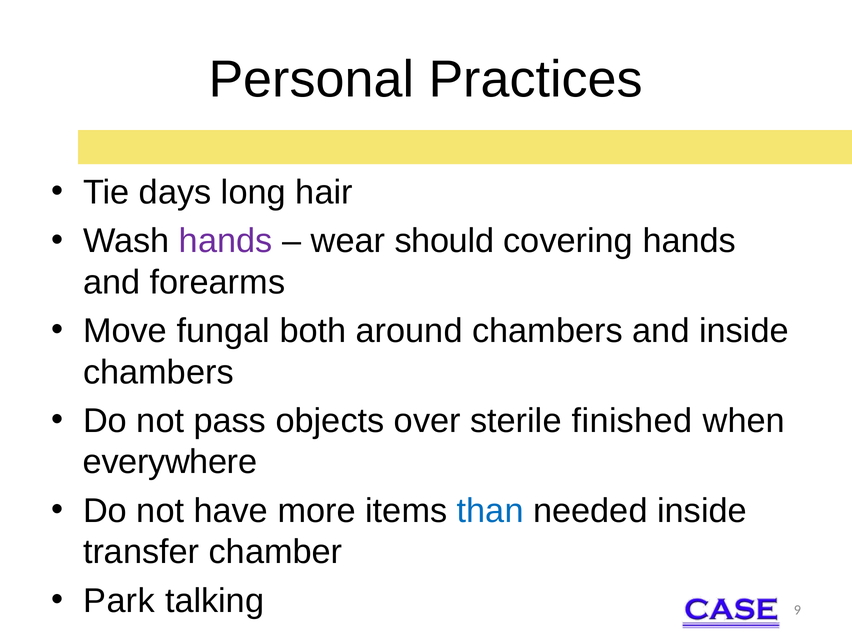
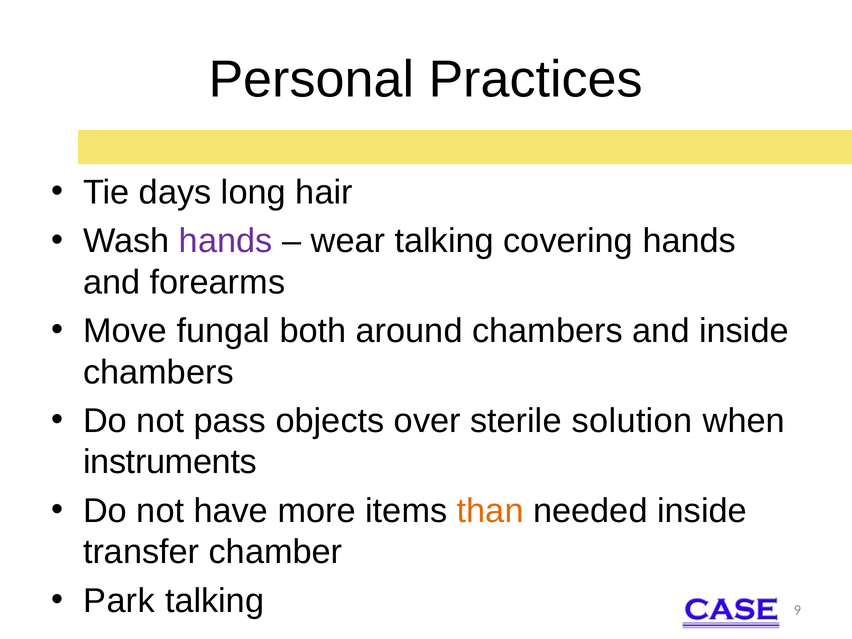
wear should: should -> talking
finished: finished -> solution
everywhere: everywhere -> instruments
than colour: blue -> orange
